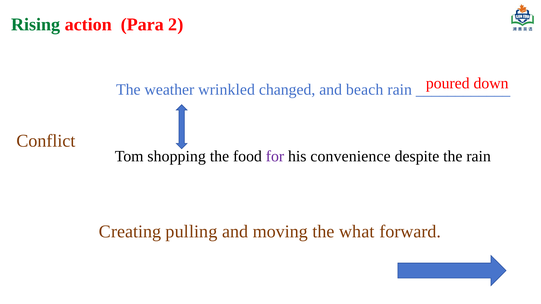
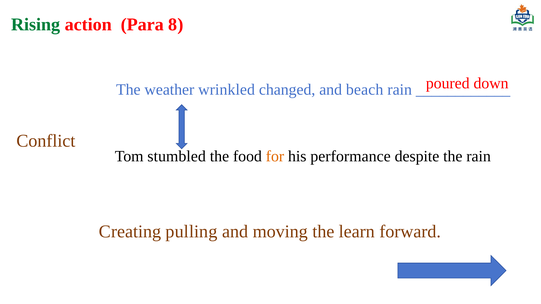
2: 2 -> 8
shopping: shopping -> stumbled
for colour: purple -> orange
convenience: convenience -> performance
what: what -> learn
